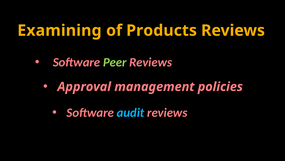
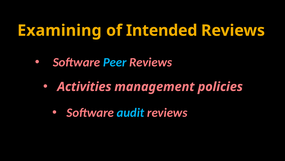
Products: Products -> Intended
Peer colour: light green -> light blue
Approval: Approval -> Activities
